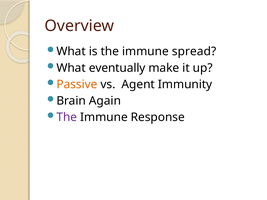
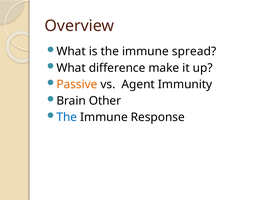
eventually: eventually -> difference
Again: Again -> Other
The at (67, 117) colour: purple -> blue
